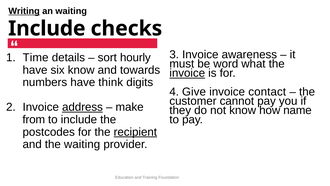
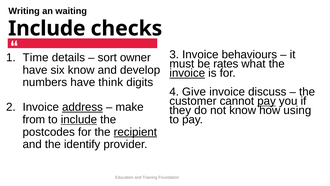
Writing underline: present -> none
awareness: awareness -> behaviours
hourly: hourly -> owner
word: word -> rates
towards: towards -> develop
contact: contact -> discuss
pay at (267, 101) underline: none -> present
name: name -> using
include at (79, 119) underline: none -> present
the waiting: waiting -> identify
